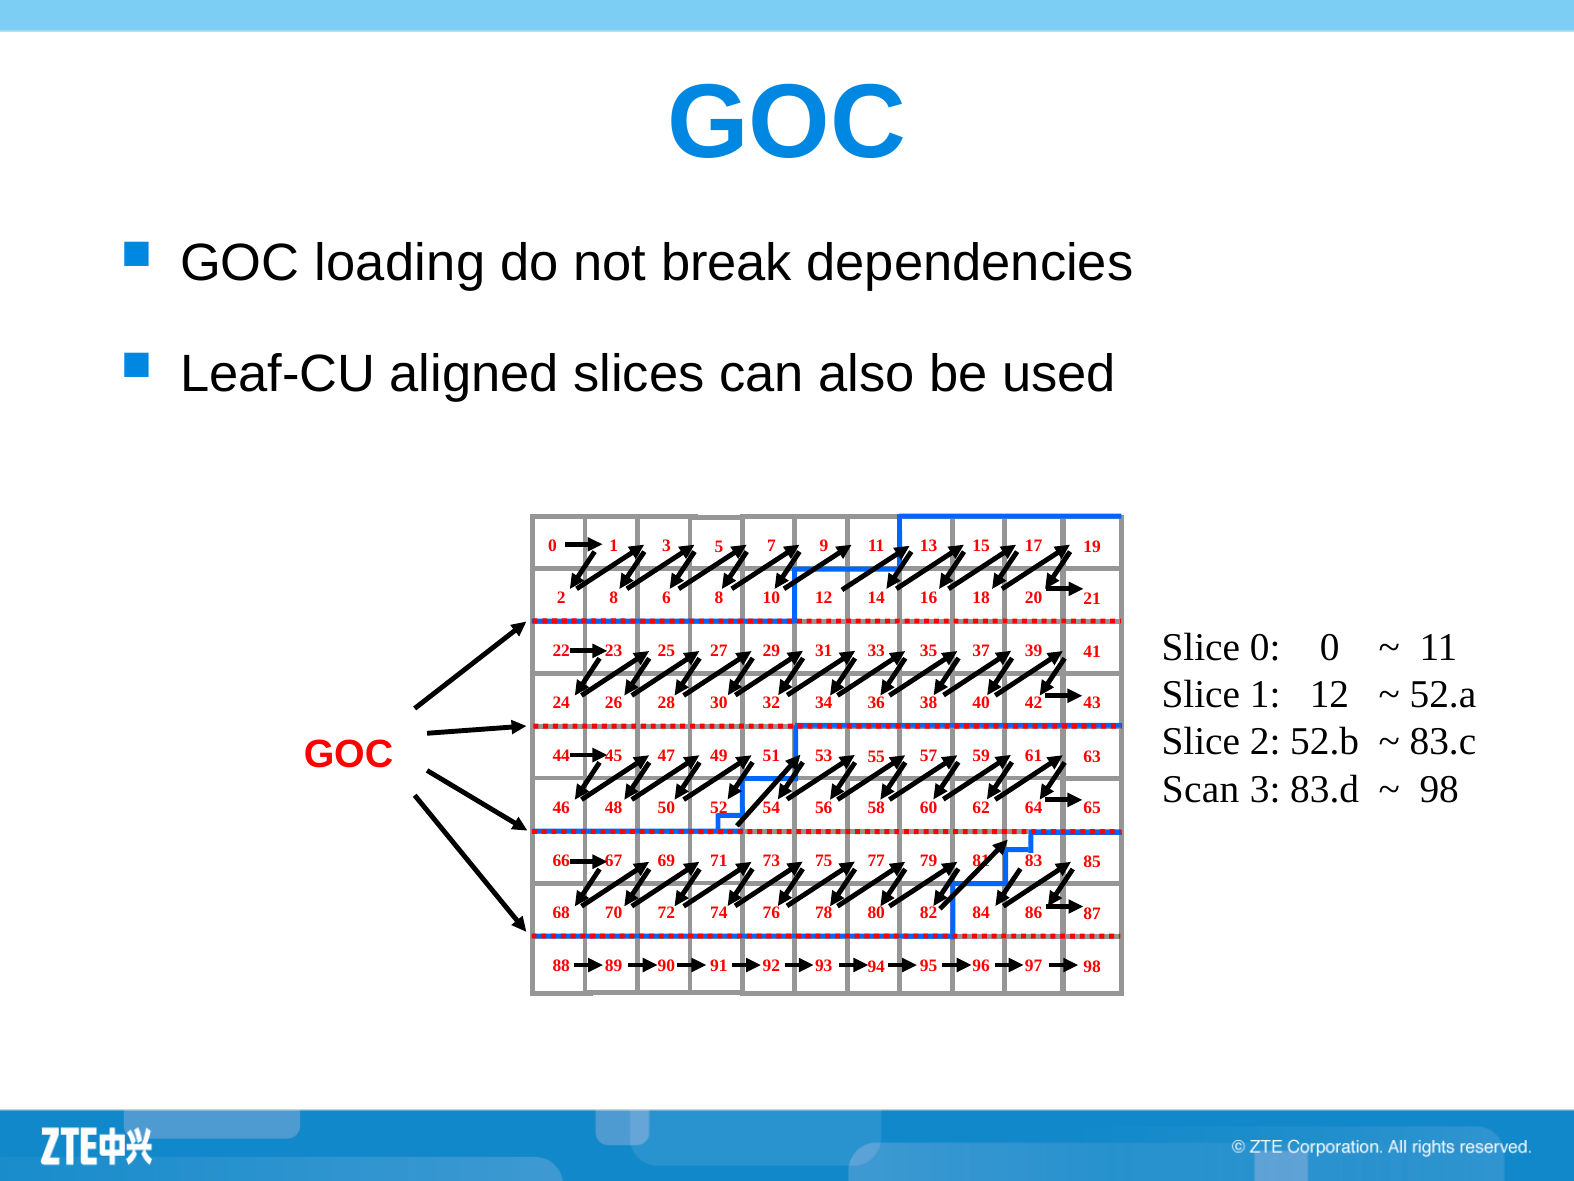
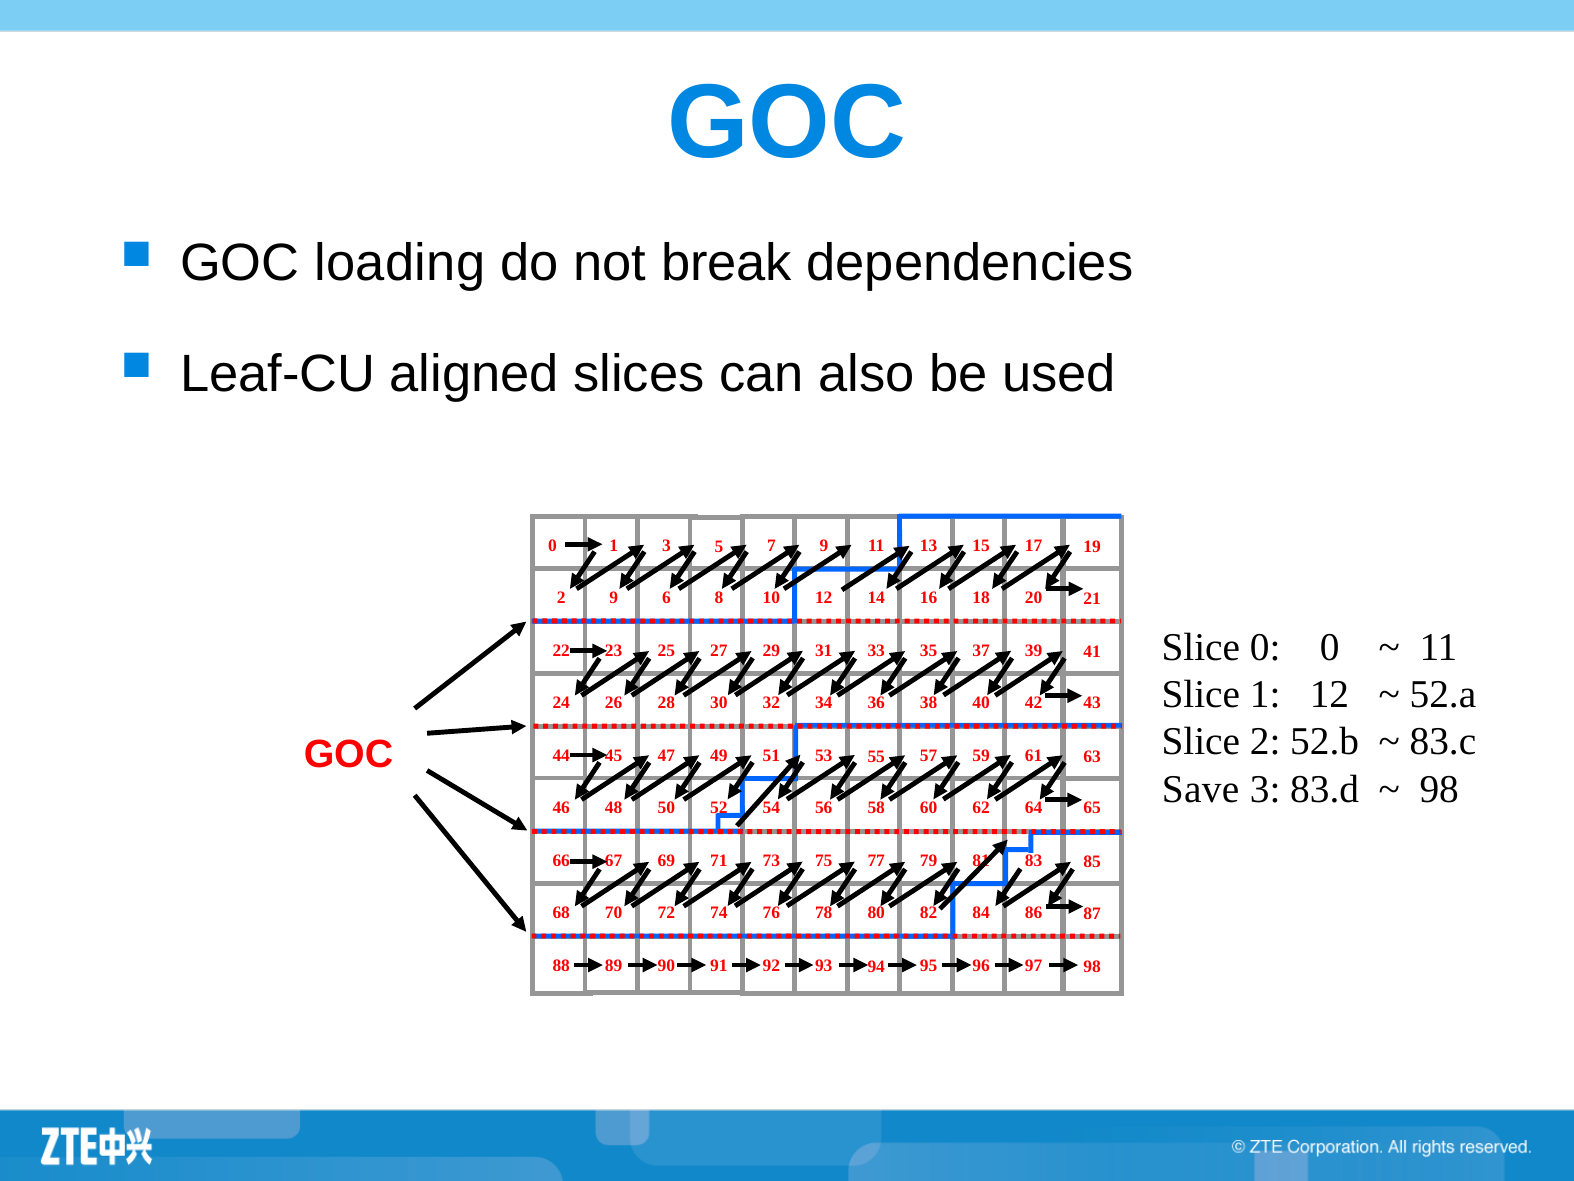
2 8: 8 -> 9
Scan: Scan -> Save
